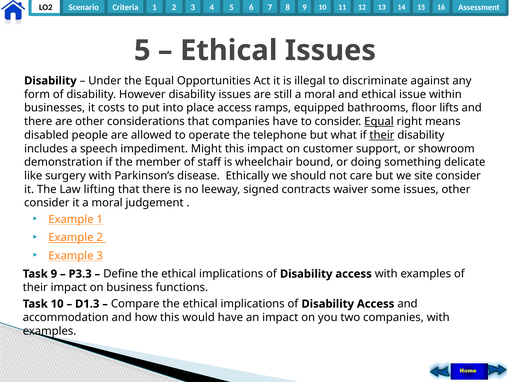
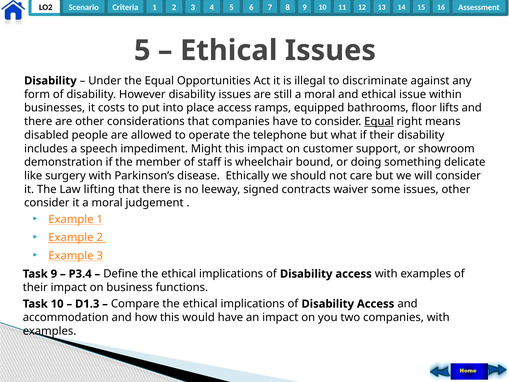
their at (382, 135) underline: present -> none
site: site -> will
P3.3: P3.3 -> P3.4
